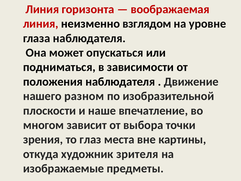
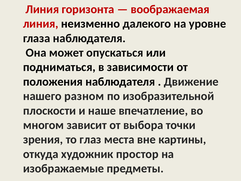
взглядом: взглядом -> далекого
зрителя: зрителя -> простор
